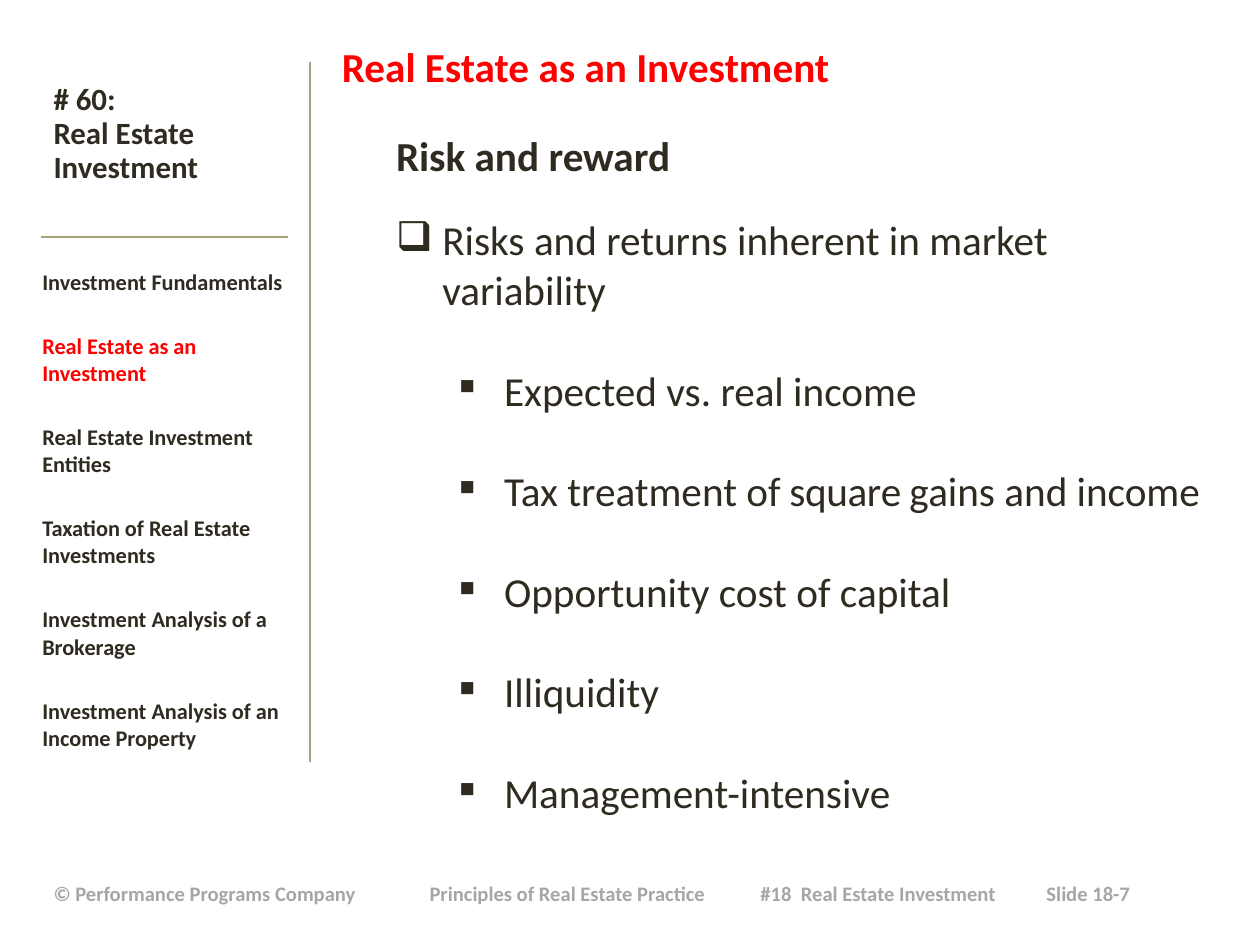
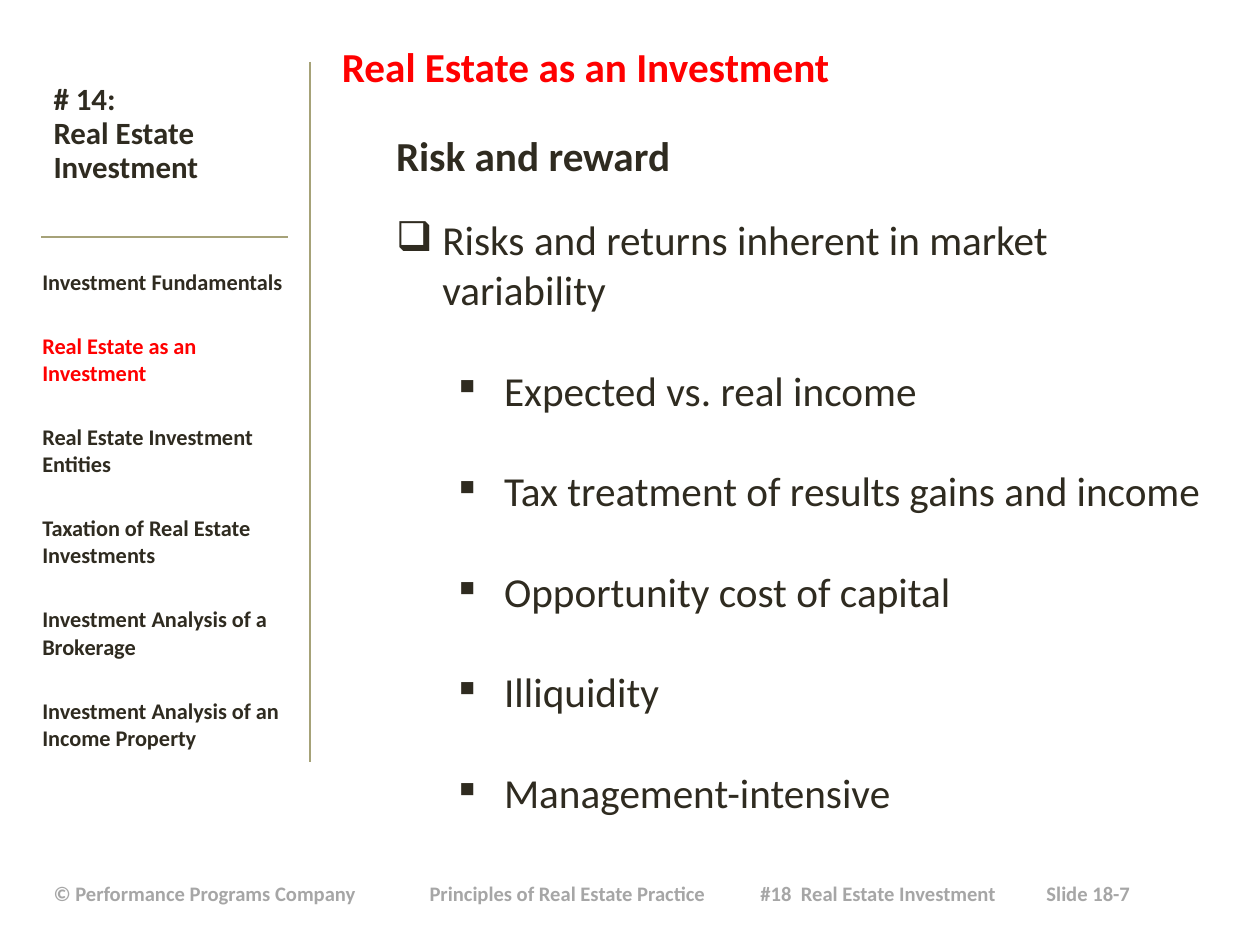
60: 60 -> 14
square: square -> results
